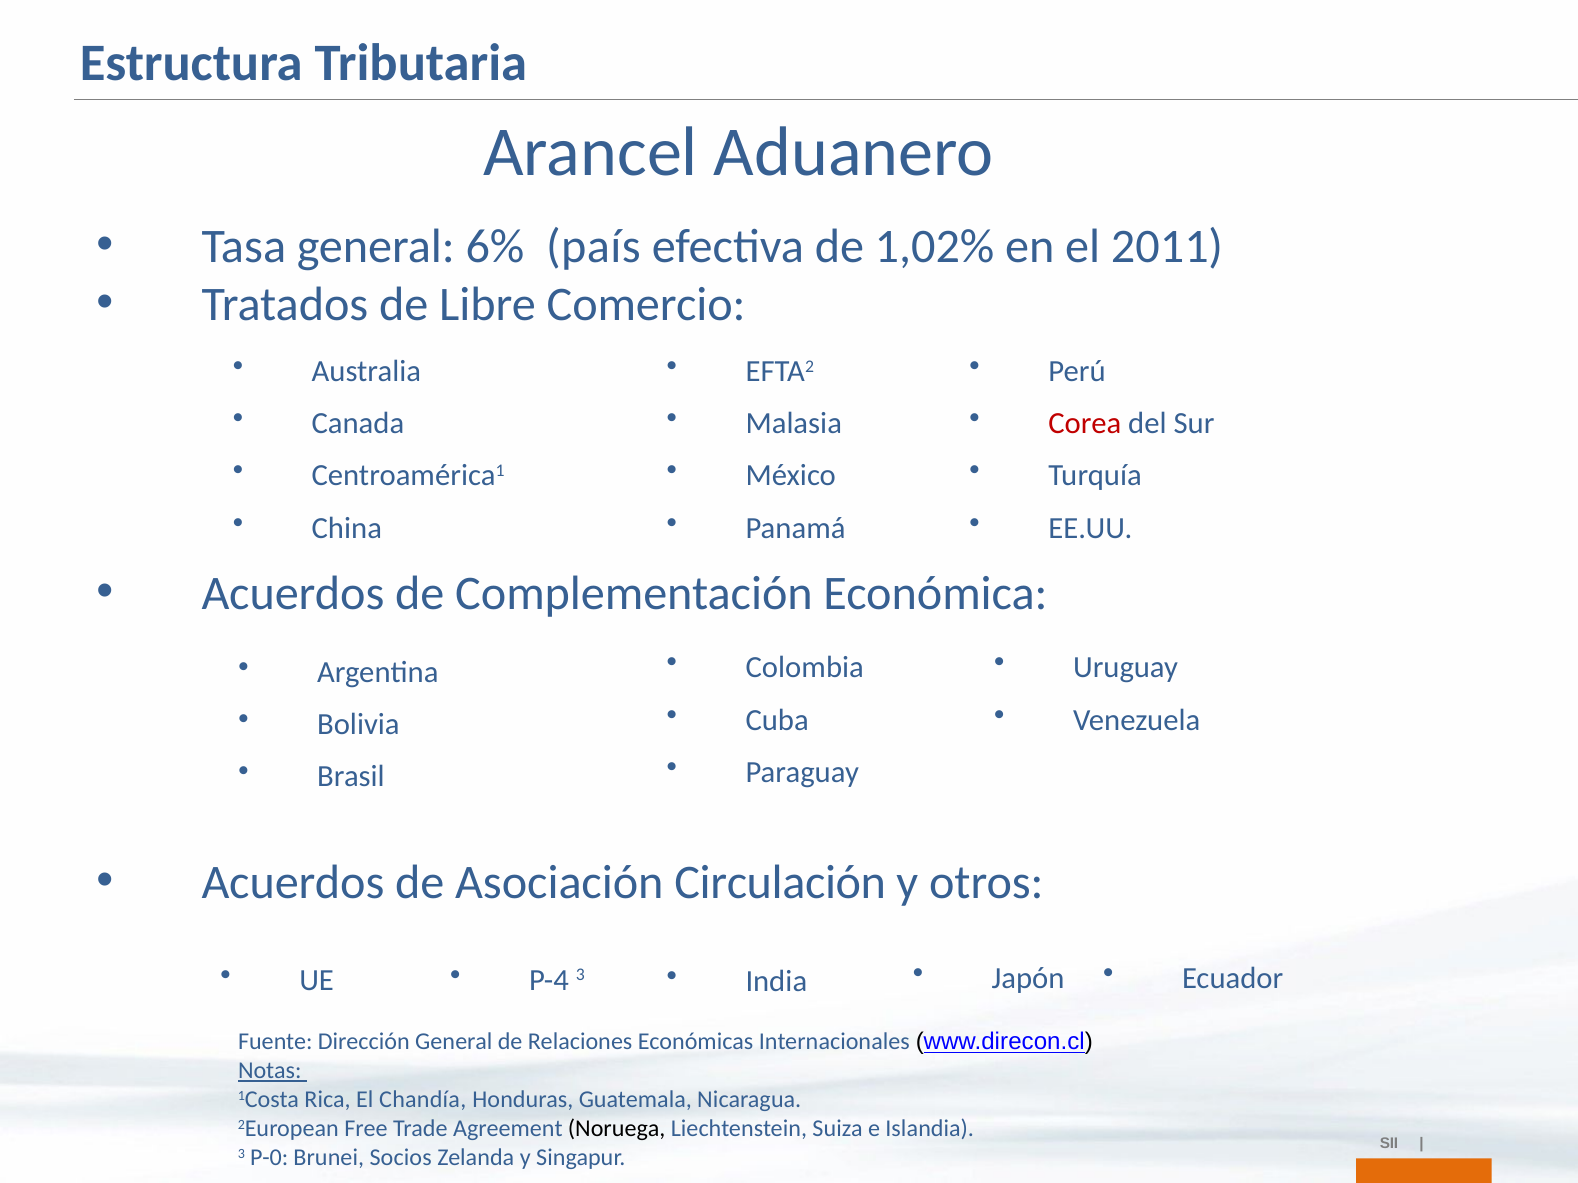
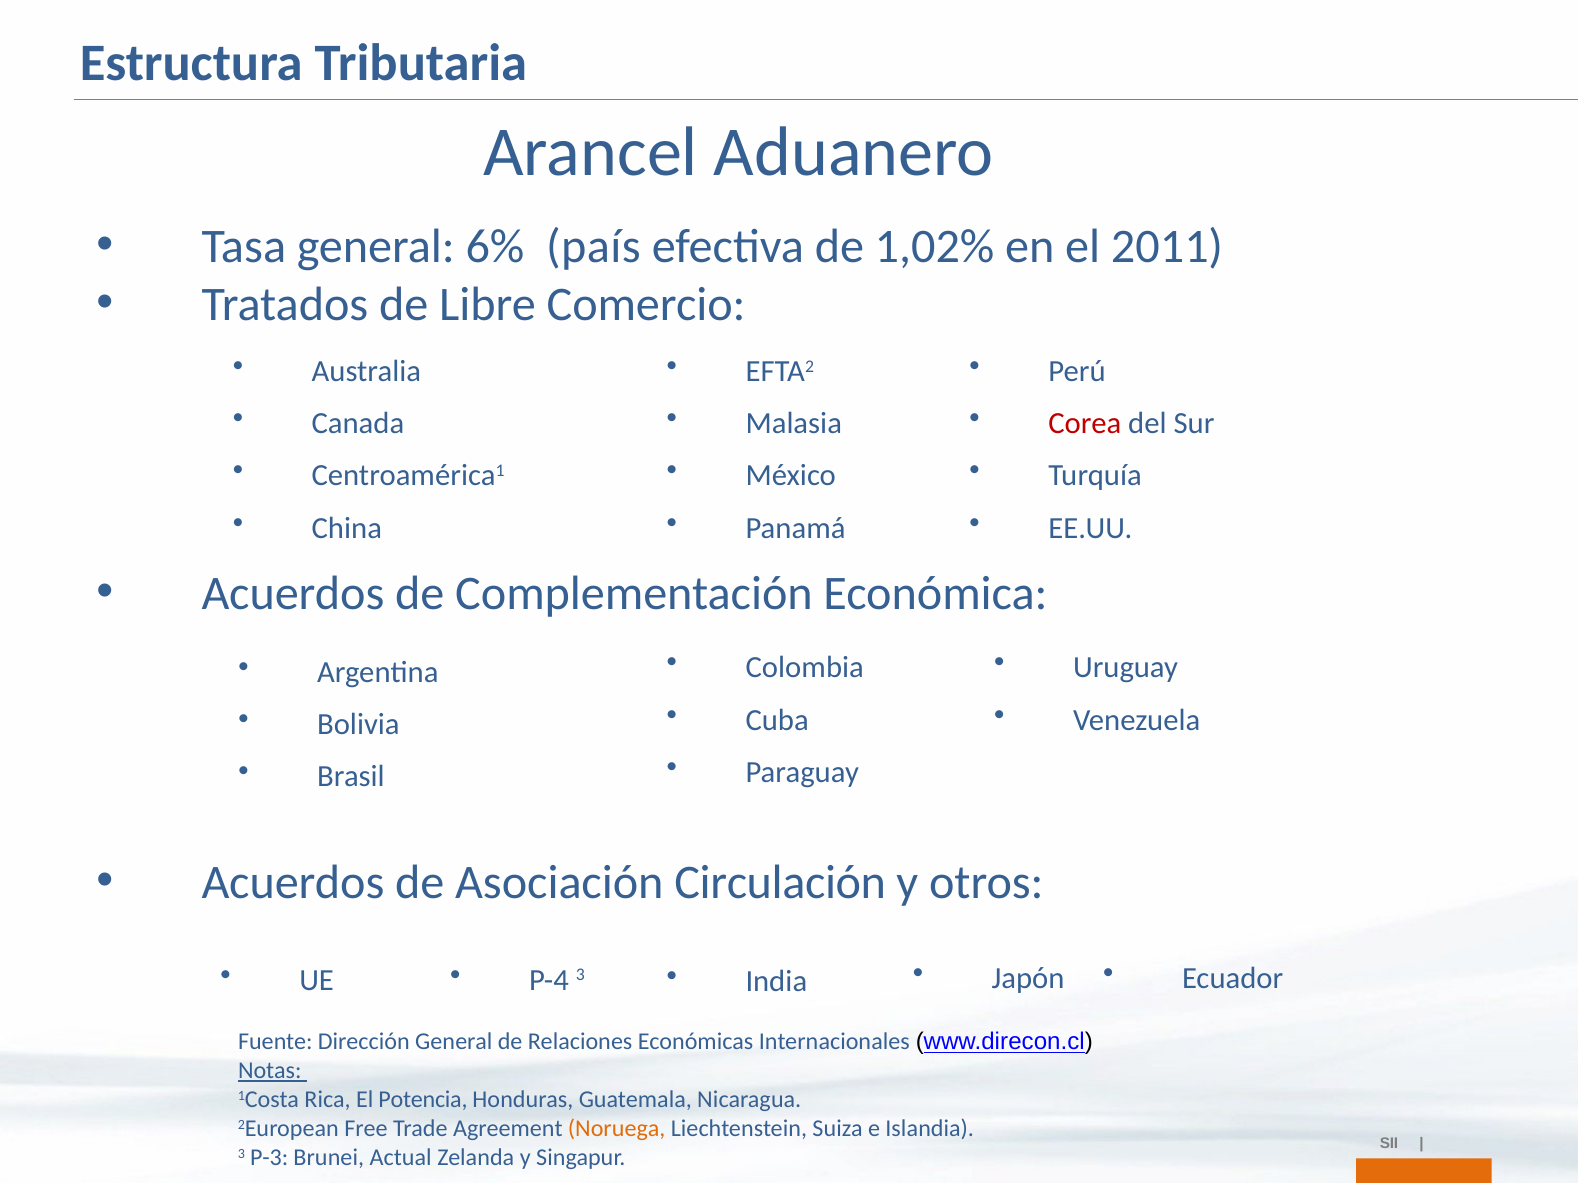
Chandía: Chandía -> Potencia
Noruega colour: black -> orange
P-0: P-0 -> P-3
Socios: Socios -> Actual
